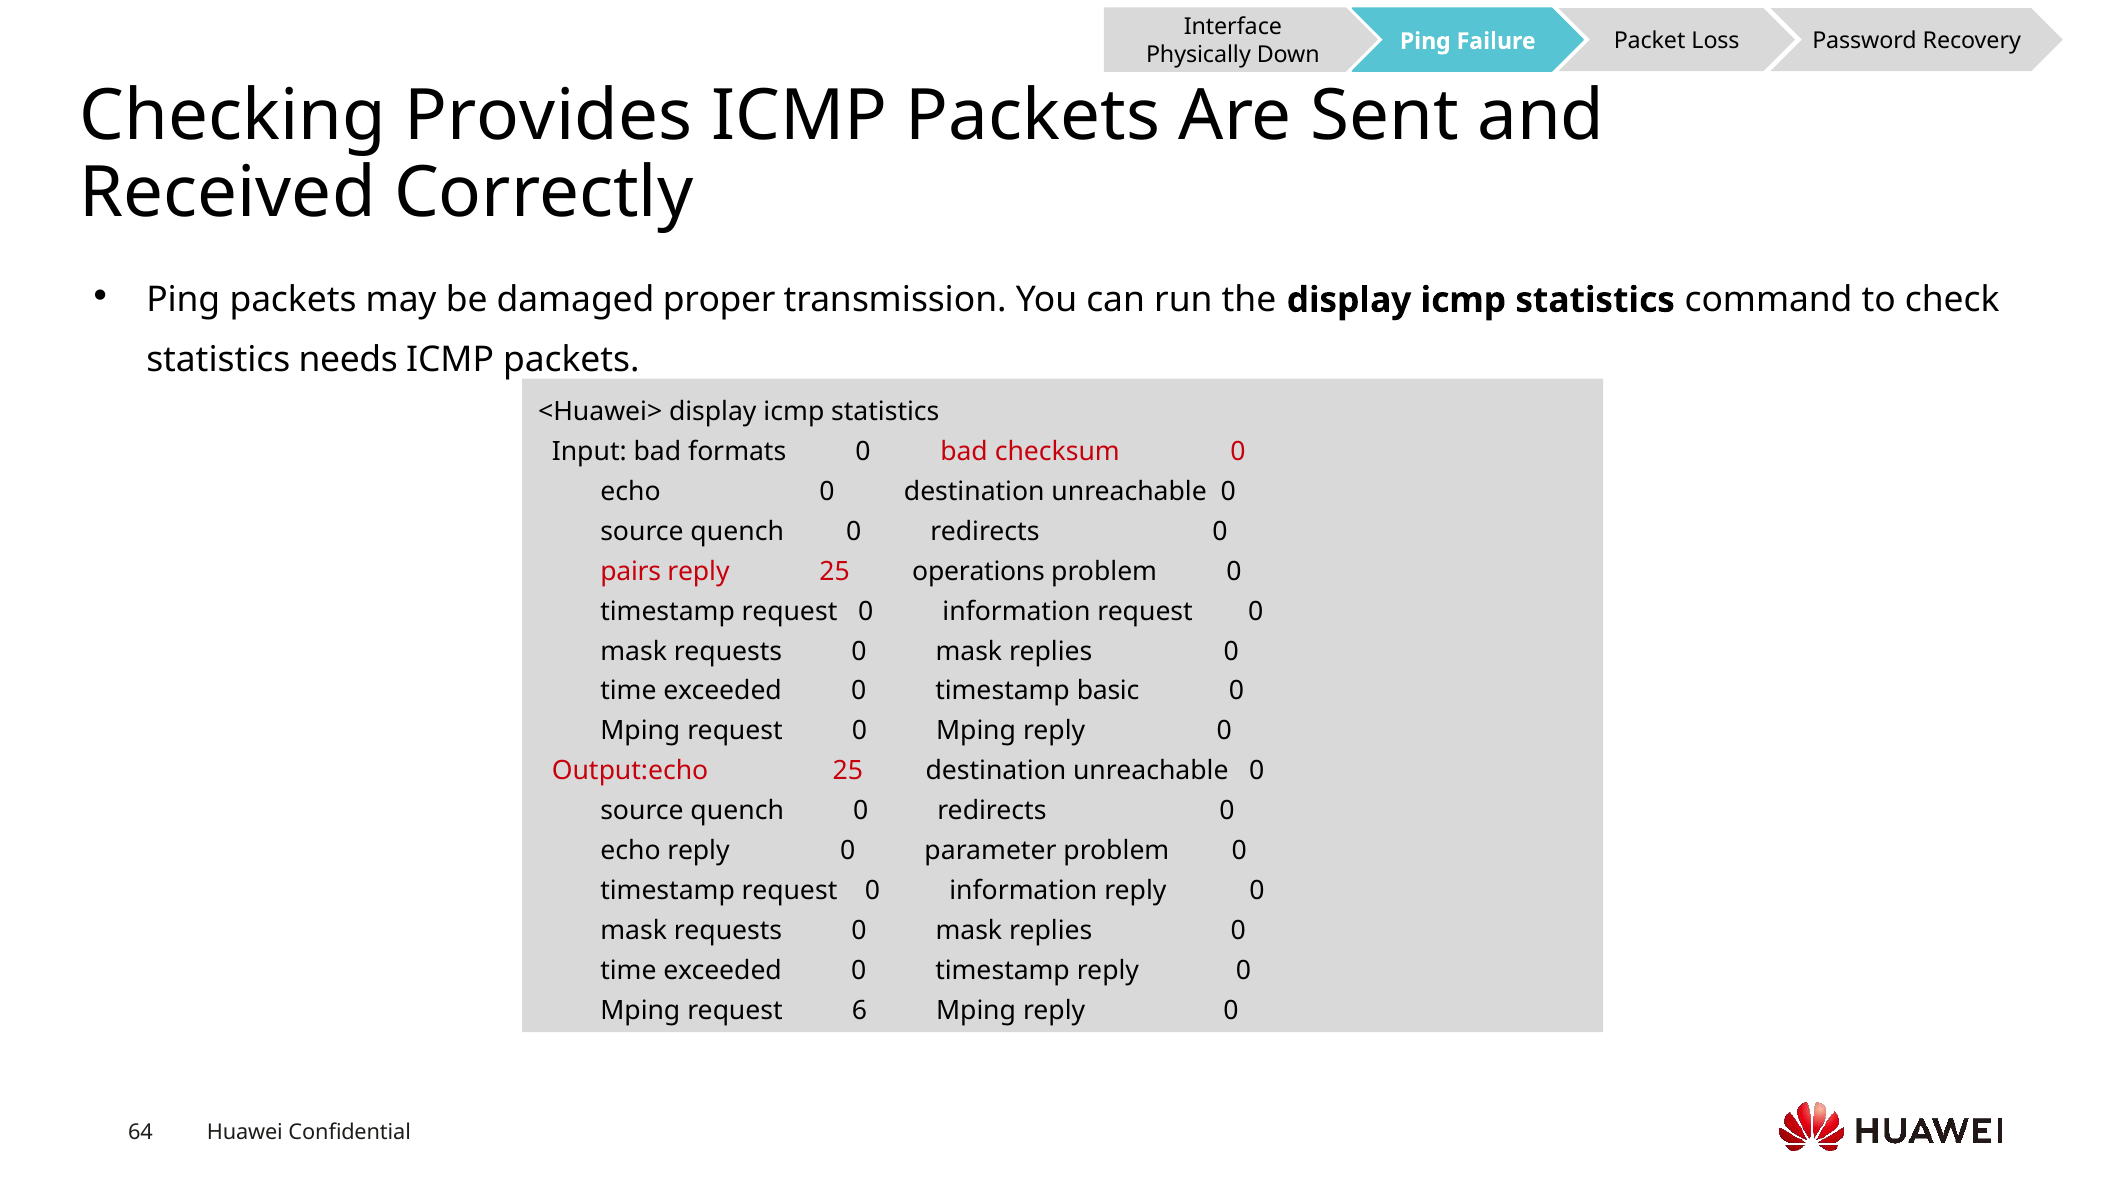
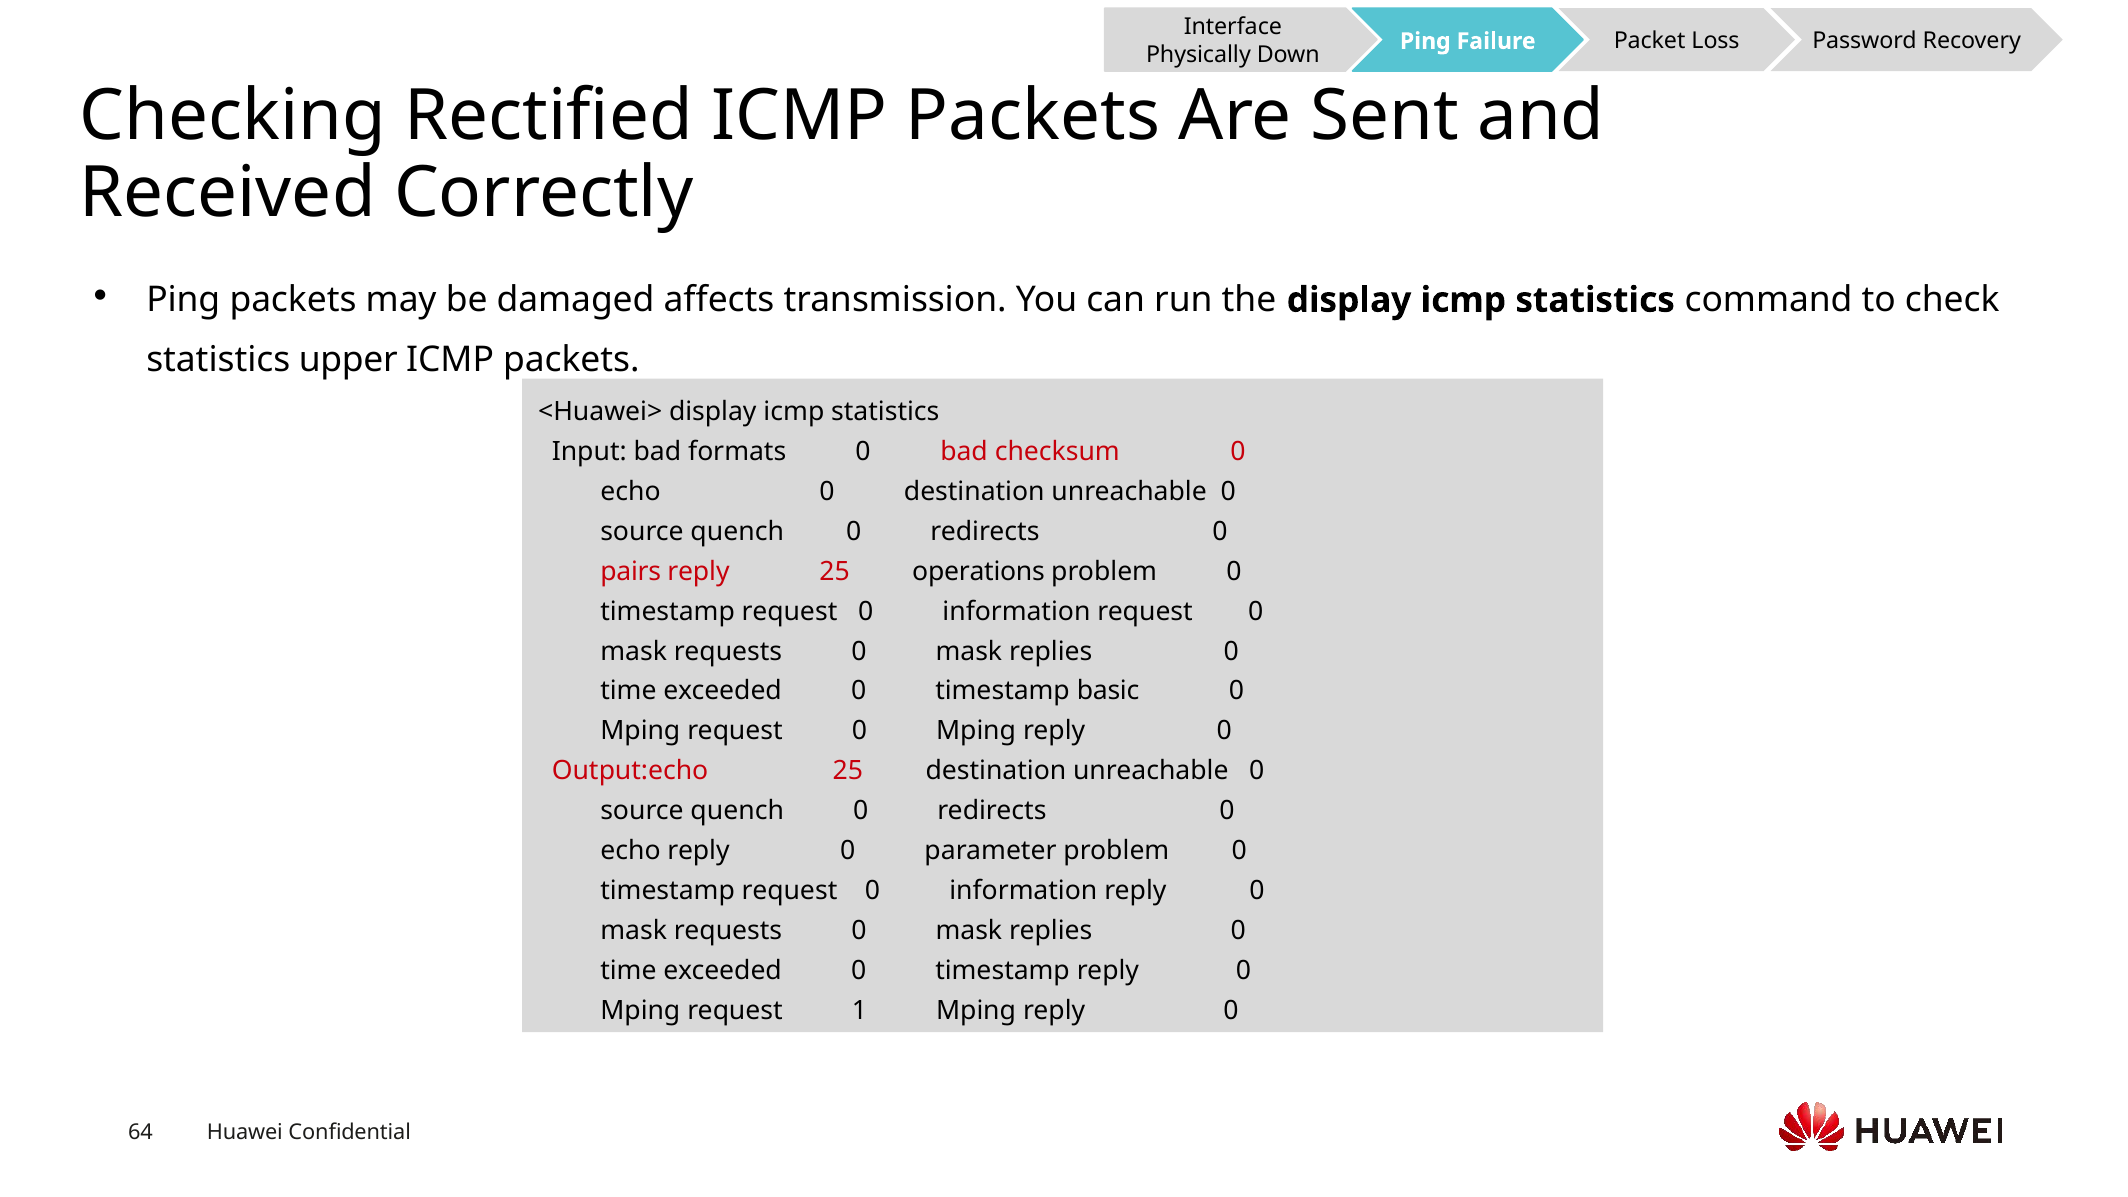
Provides: Provides -> Rectified
proper: proper -> affects
needs: needs -> upper
6: 6 -> 1
